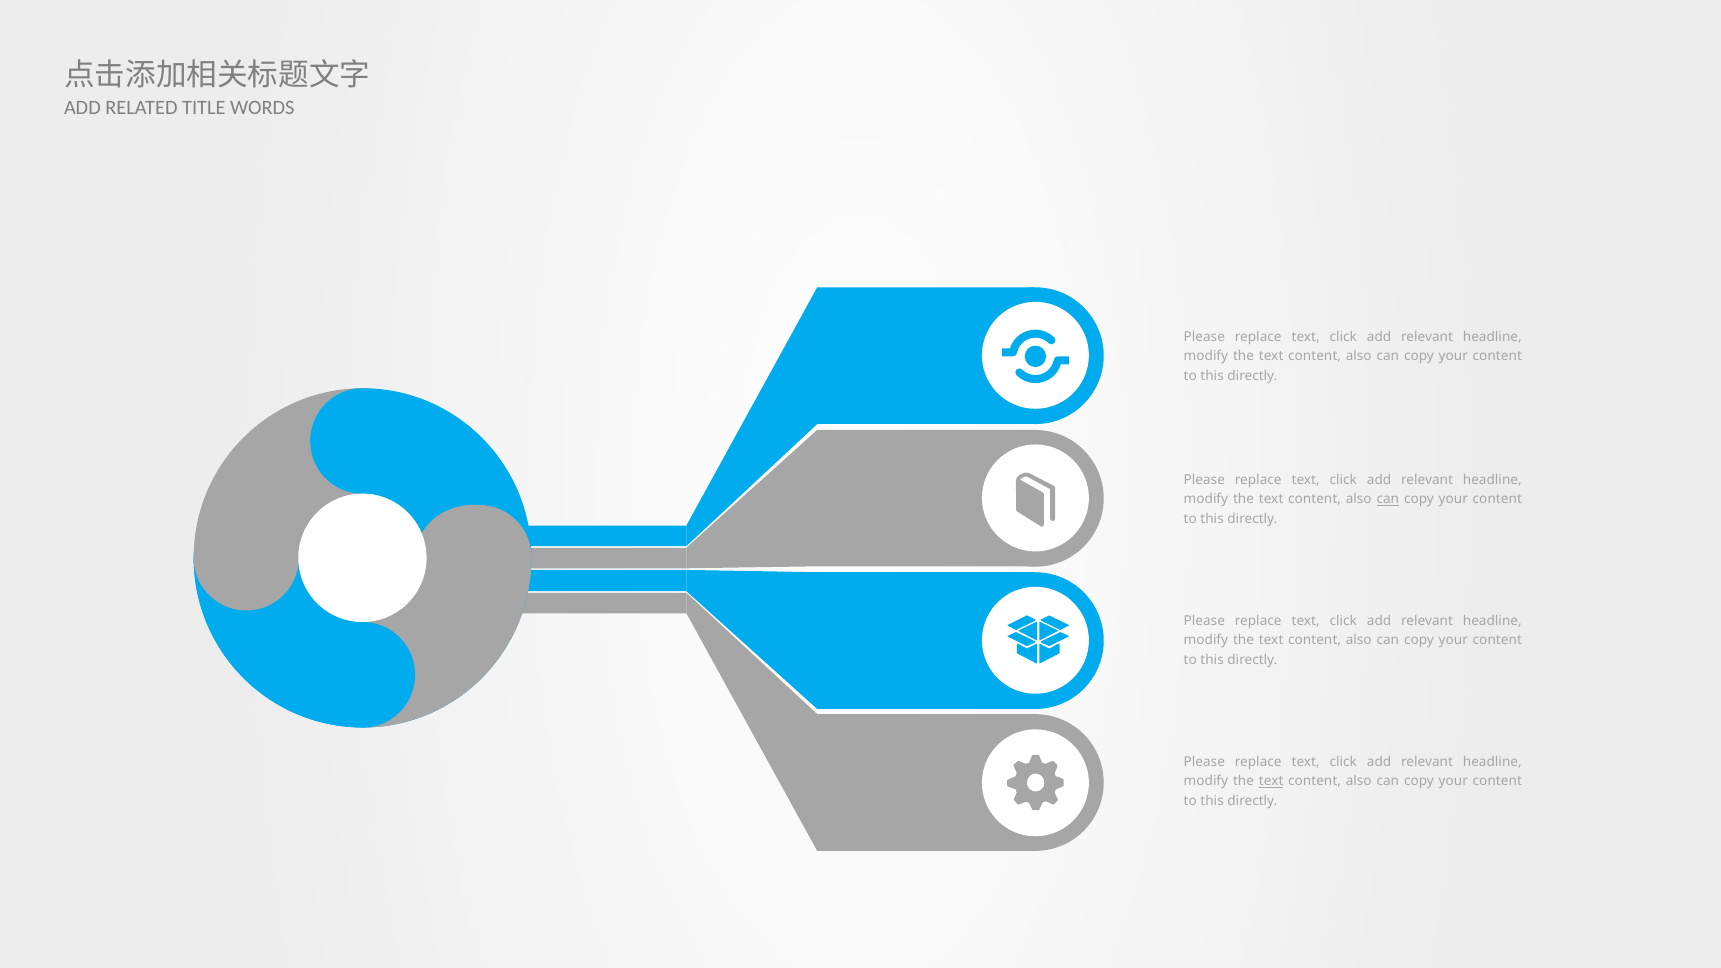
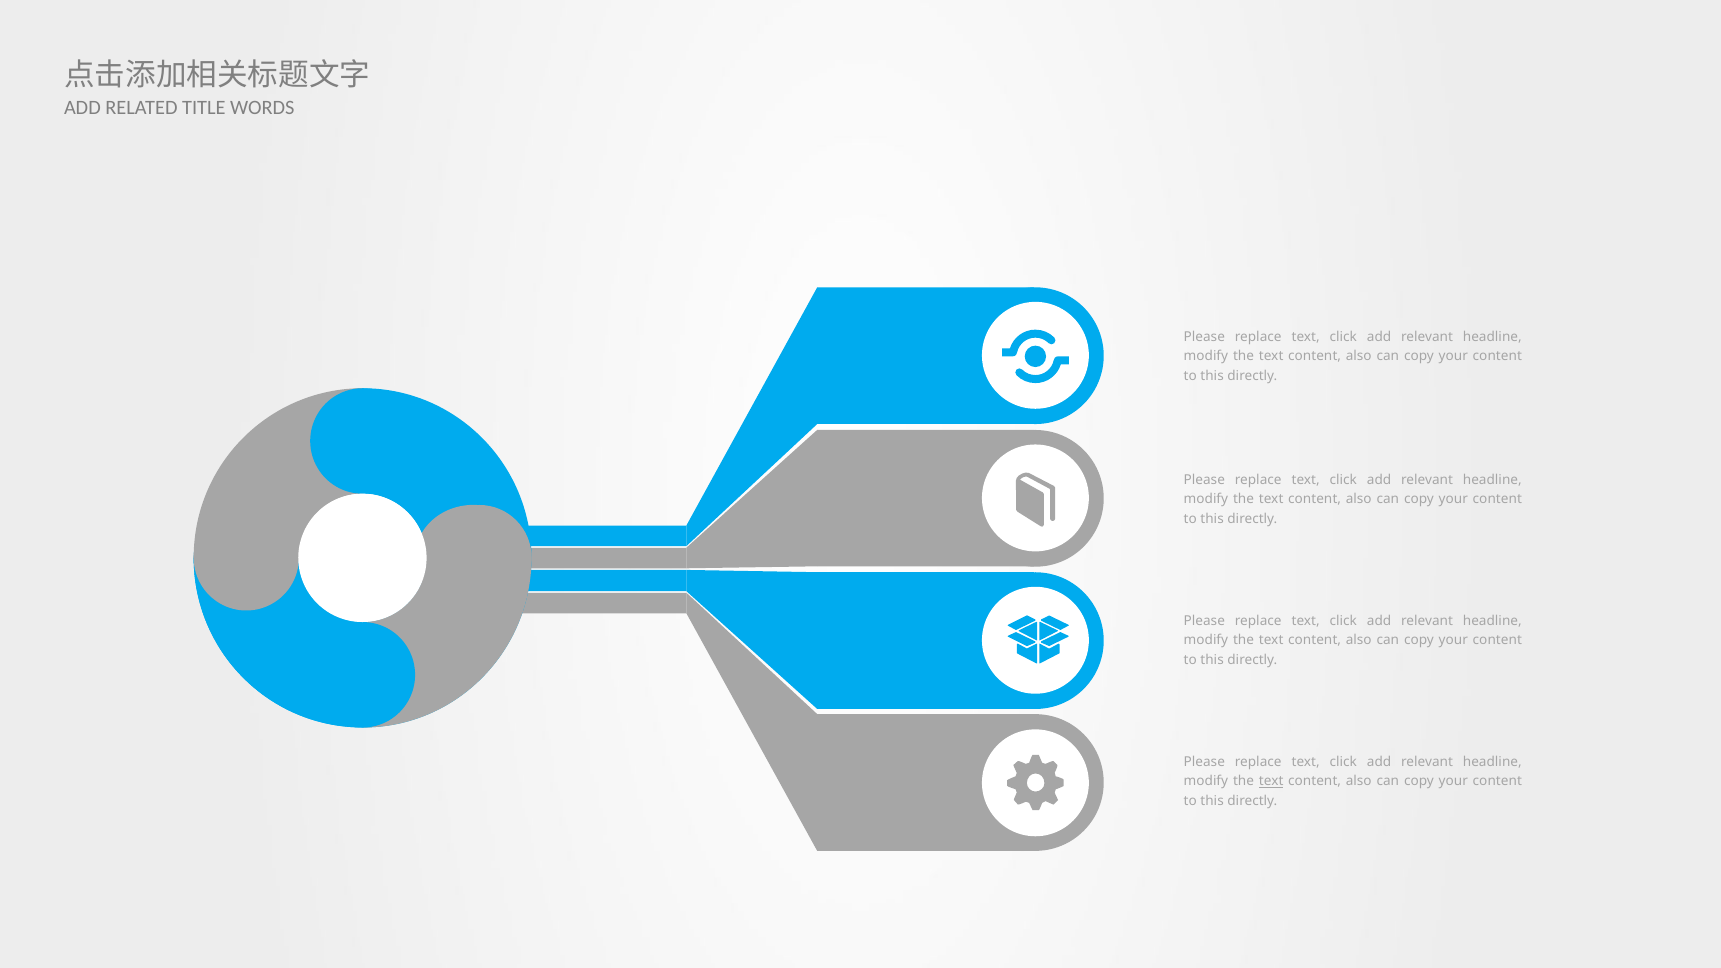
can at (1388, 499) underline: present -> none
